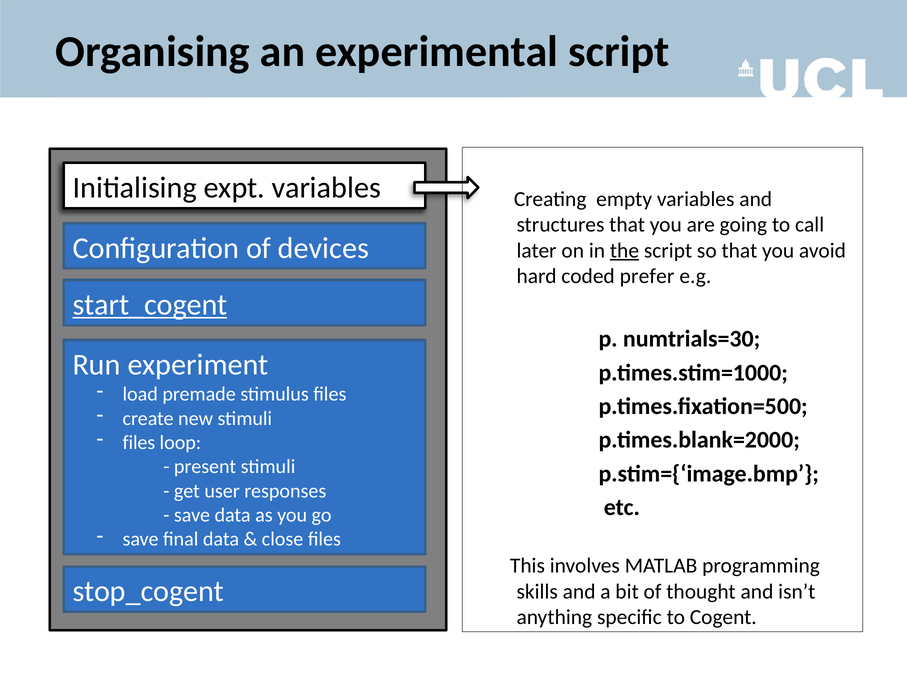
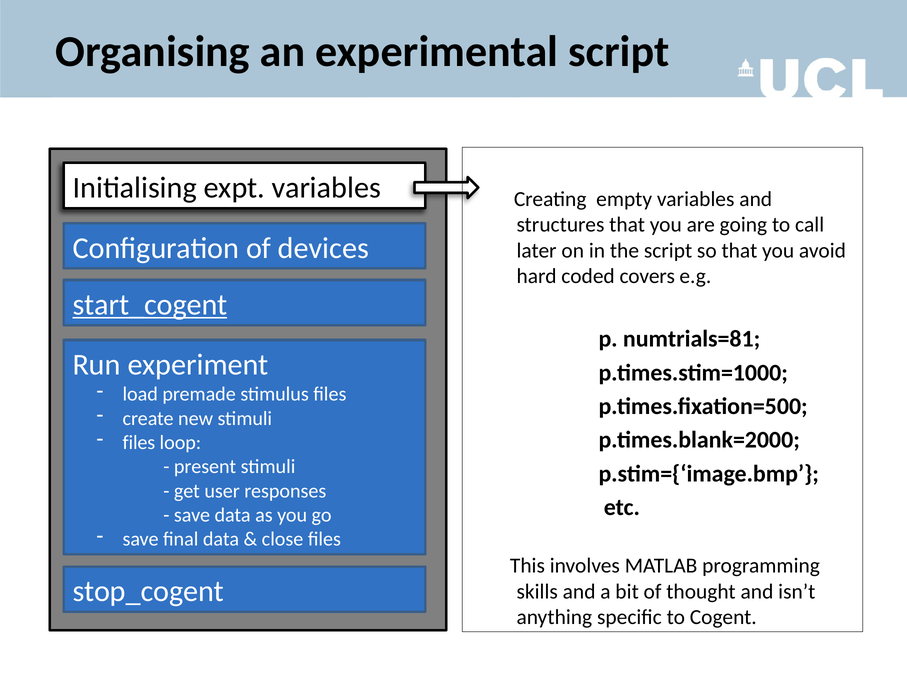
the underline: present -> none
prefer: prefer -> covers
numtrials=30: numtrials=30 -> numtrials=81
